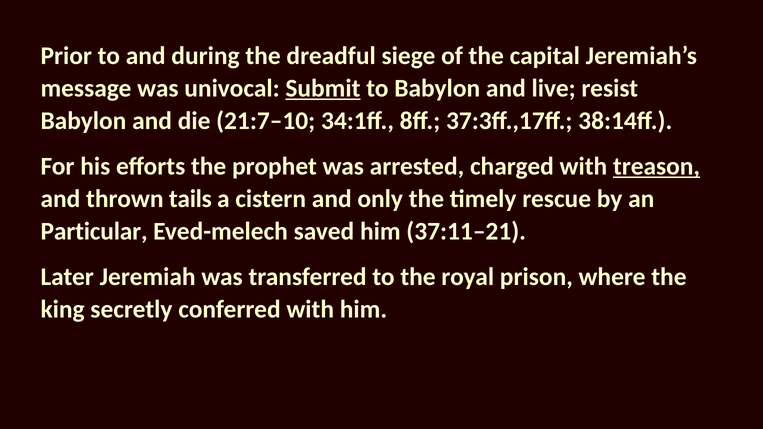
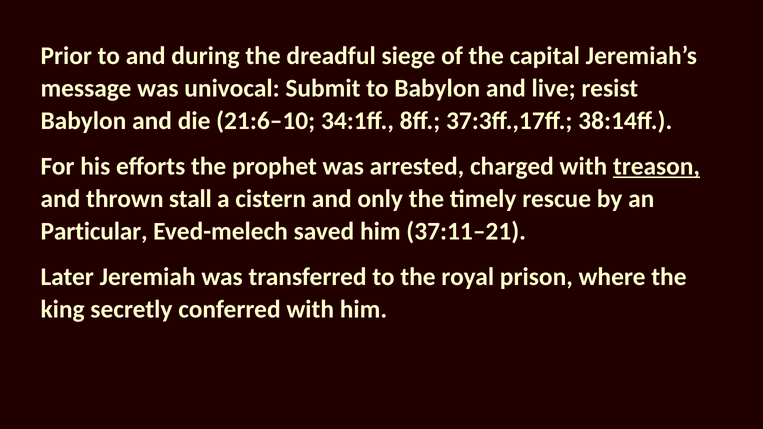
Submit underline: present -> none
21:7–10: 21:7–10 -> 21:6–10
tails: tails -> stall
